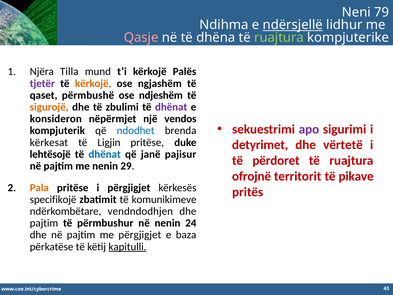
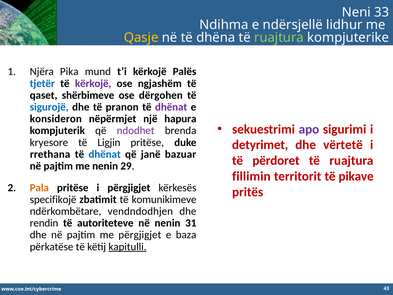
79: 79 -> 33
ndërsjellë underline: present -> none
Qasje colour: pink -> yellow
Tilla: Tilla -> Pika
tjetër colour: purple -> blue
kërkojë at (93, 83) colour: orange -> purple
përmbushë: përmbushë -> shërbimeve
ndjeshëm: ndjeshëm -> dërgohen
sigurojë colour: orange -> blue
zbulimi: zbulimi -> pranon
vendos: vendos -> hapura
ndodhet colour: blue -> purple
kërkesat: kërkesat -> kryesore
lehtësojë: lehtësojë -> rrethana
pajisur: pajisur -> bazuar
ofrojnë: ofrojnë -> fillimin
pajtim at (44, 223): pajtim -> rendin
përmbushur: përmbushur -> autoriteteve
24: 24 -> 31
